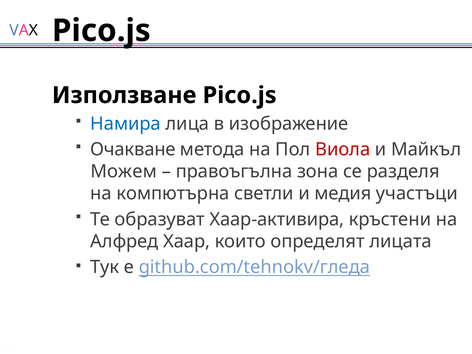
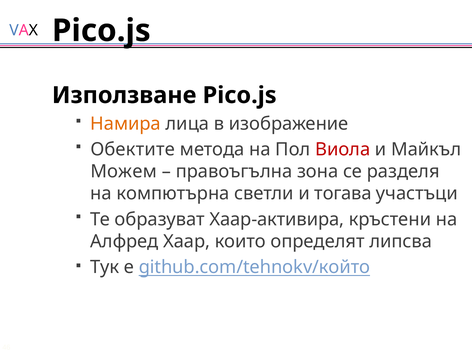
Намира colour: blue -> orange
Очакване: Очакване -> Обектите
медия: медия -> тогава
лицата: лицата -> липсва
github.com/tehnokv/гледа: github.com/tehnokv/гледа -> github.com/tehnokv/който
